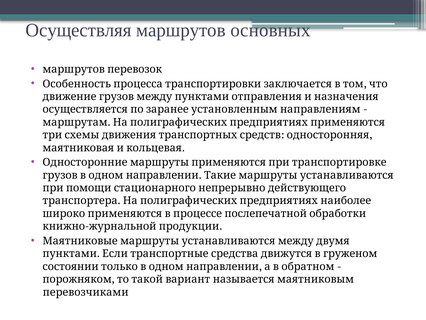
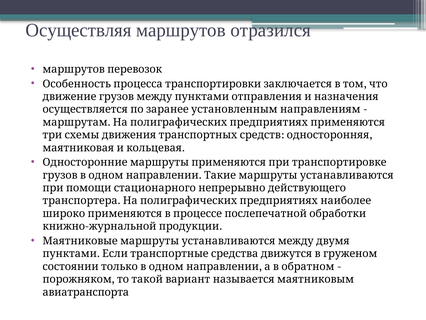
основных: основных -> отразился
перевозчиками: перевозчиками -> авиатранспорта
